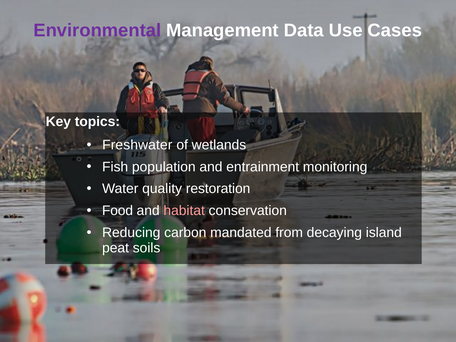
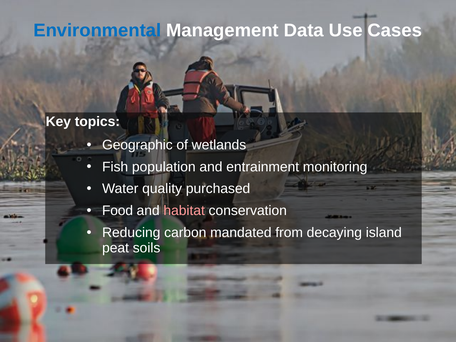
Environmental colour: purple -> blue
Freshwater: Freshwater -> Geographic
restoration: restoration -> purchased
